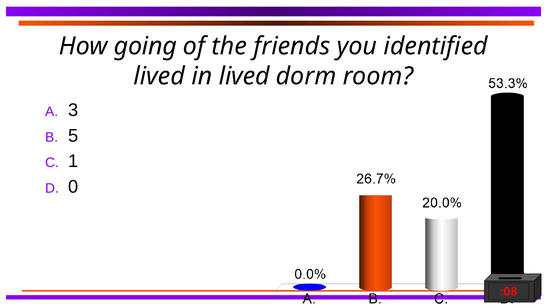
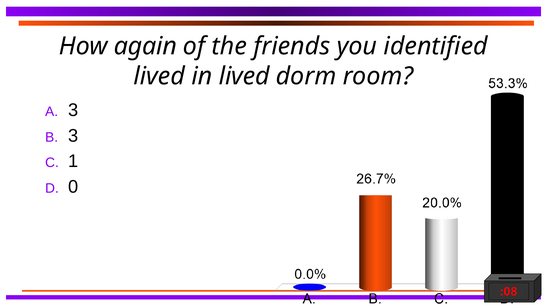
going: going -> again
5 at (73, 136): 5 -> 3
